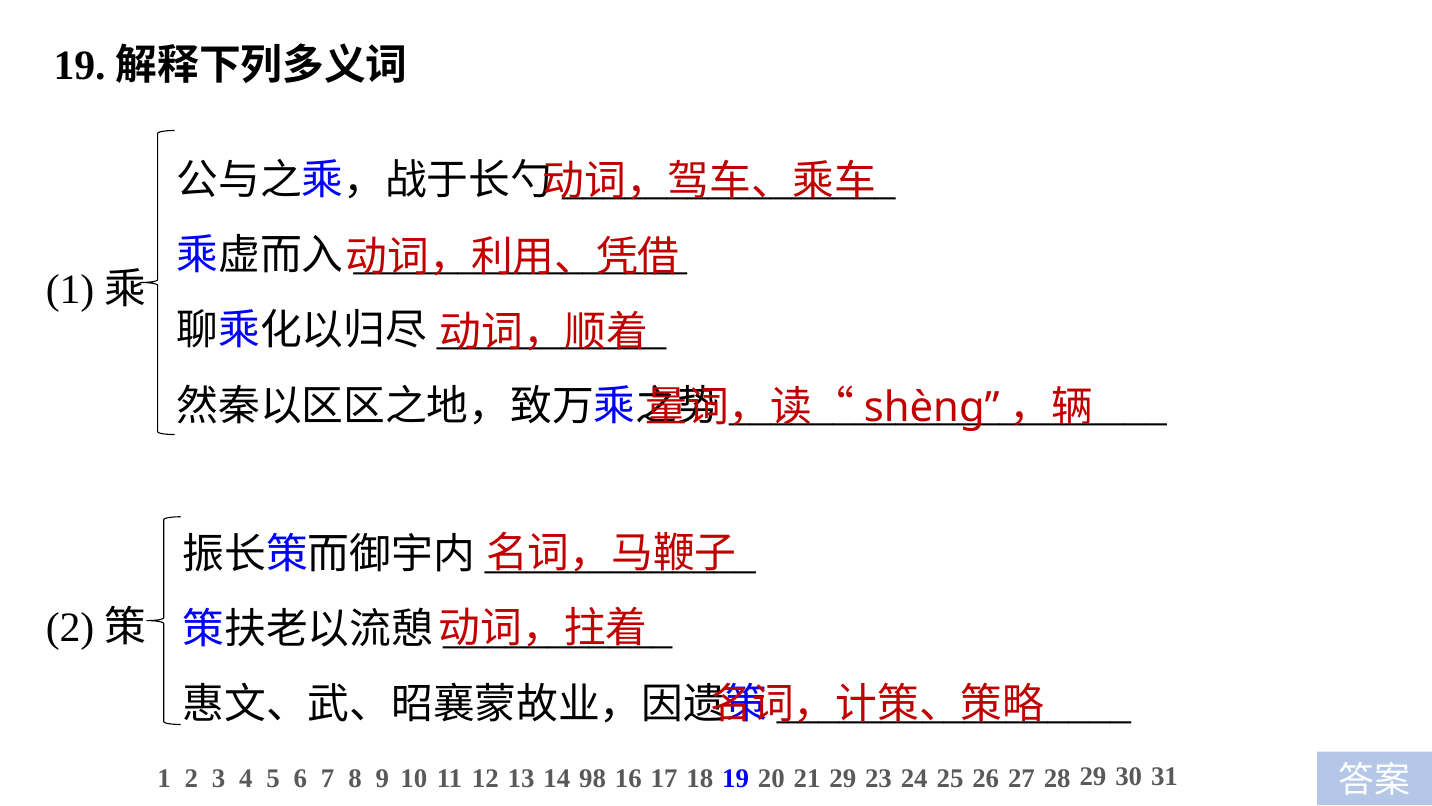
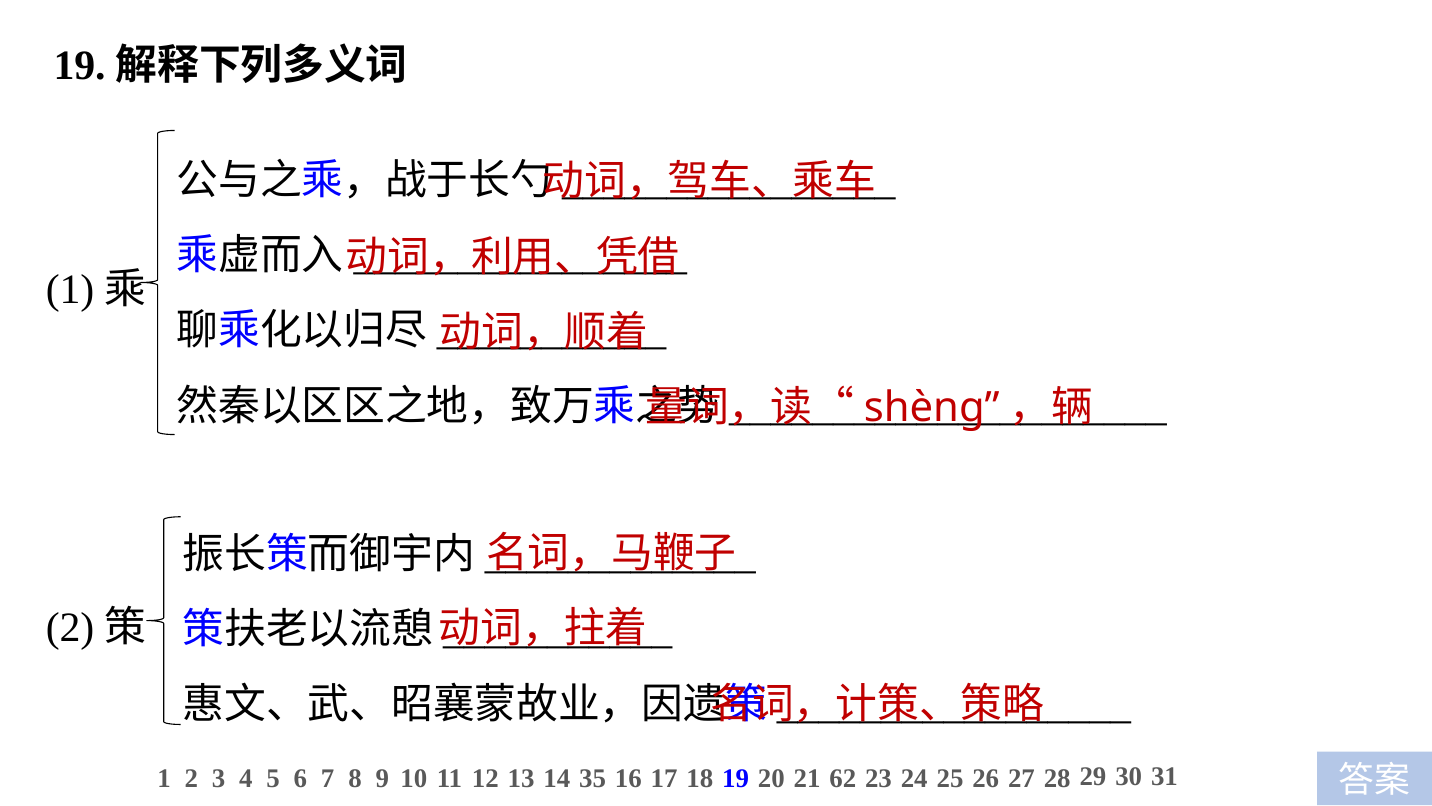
98: 98 -> 35
21 29: 29 -> 62
